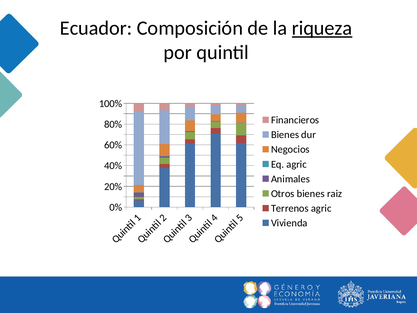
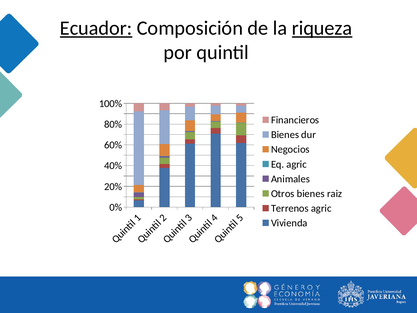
Ecuador underline: none -> present
